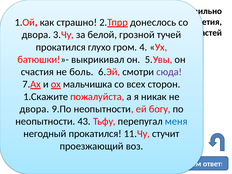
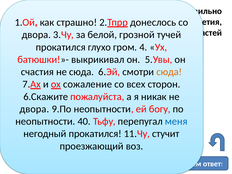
не боль: боль -> сюда
сюда at (169, 72) colour: purple -> orange
мальчишка: мальчишка -> сожаление
1.Скажите: 1.Скажите -> 6.Скажите
43: 43 -> 40
